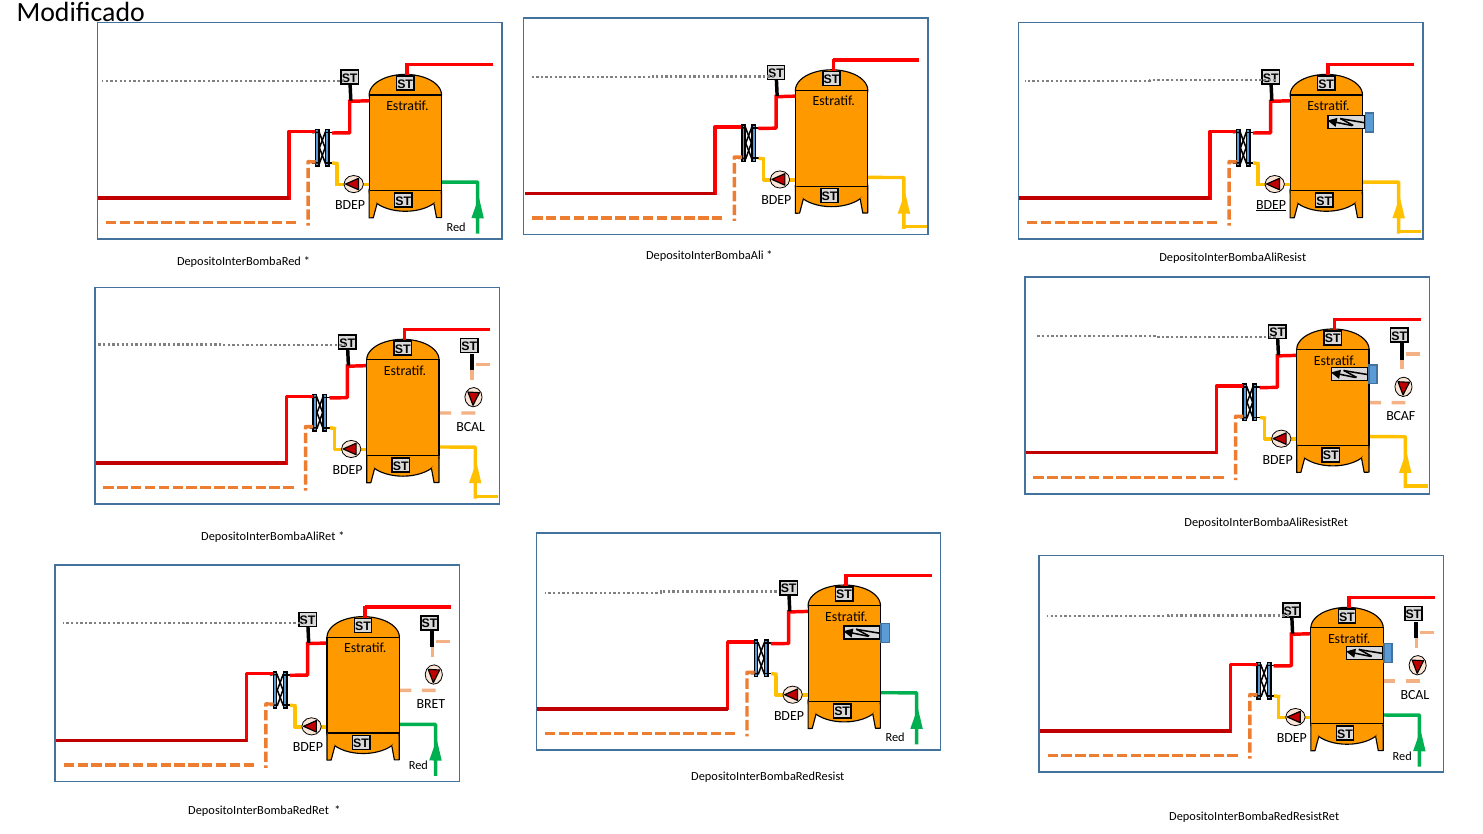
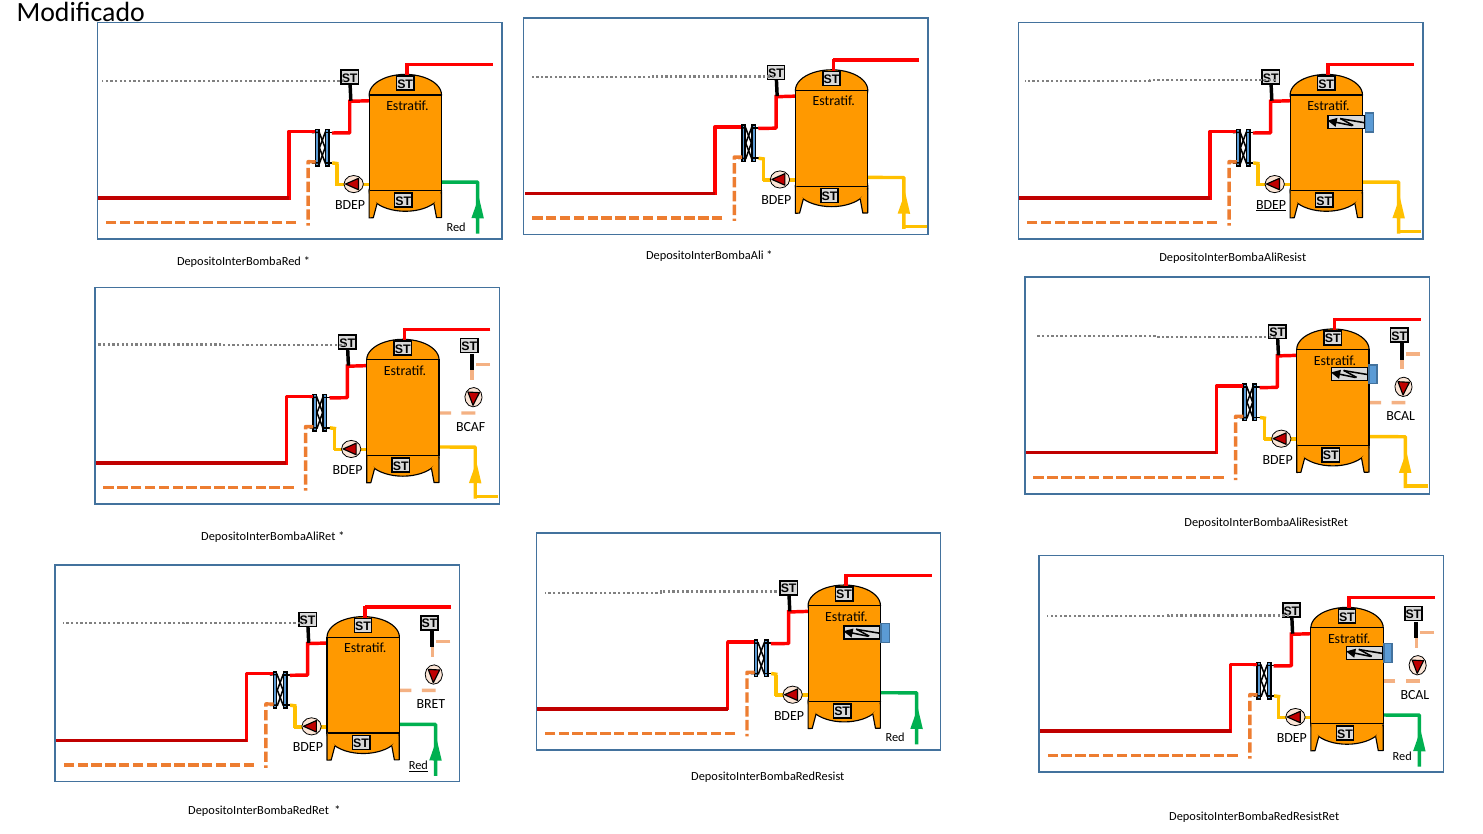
BCAF at (1401, 416): BCAF -> BCAL
BCAL at (471, 427): BCAL -> BCAF
Red at (418, 766) underline: none -> present
